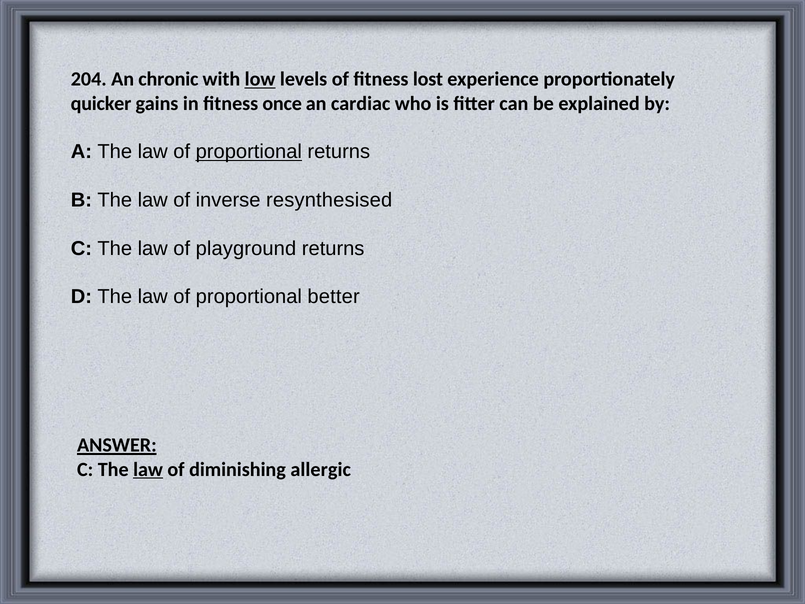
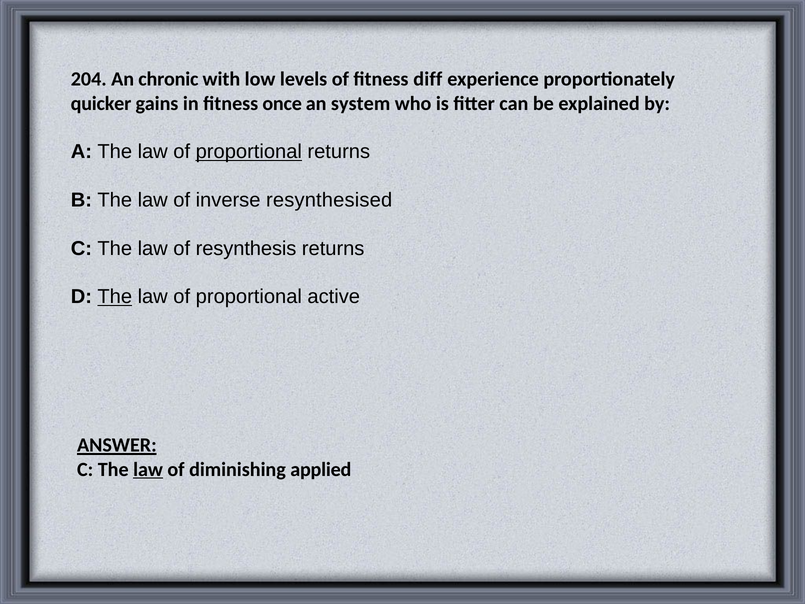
low underline: present -> none
lost: lost -> diff
cardiac: cardiac -> system
playground: playground -> resynthesis
The at (115, 297) underline: none -> present
better: better -> active
allergic: allergic -> applied
